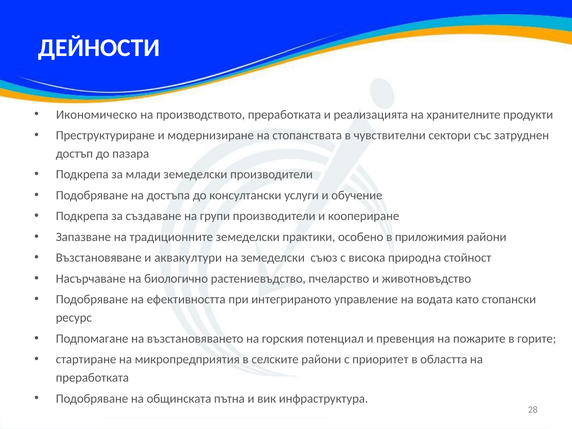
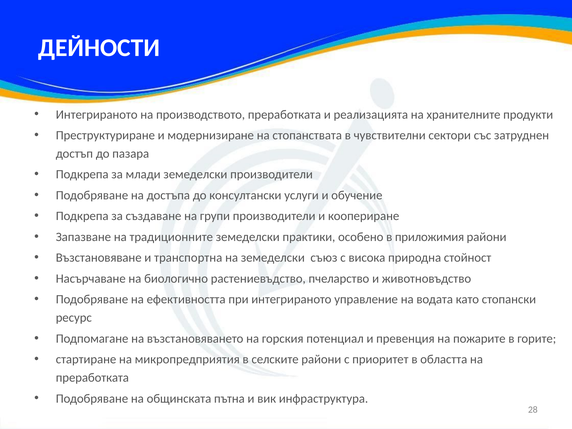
Икономическо at (97, 115): Икономическо -> Интегрираното
аквакултури: аквакултури -> транспортна
